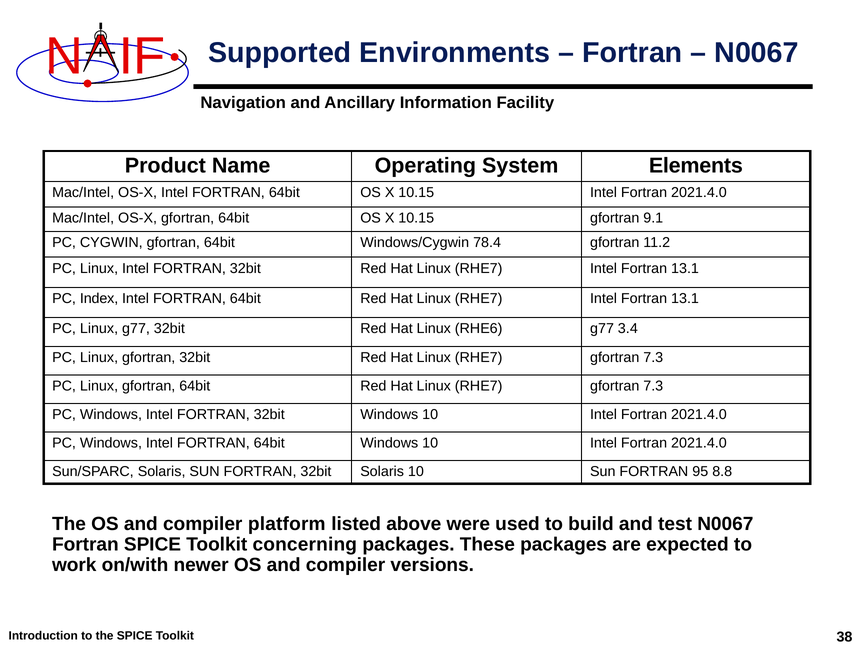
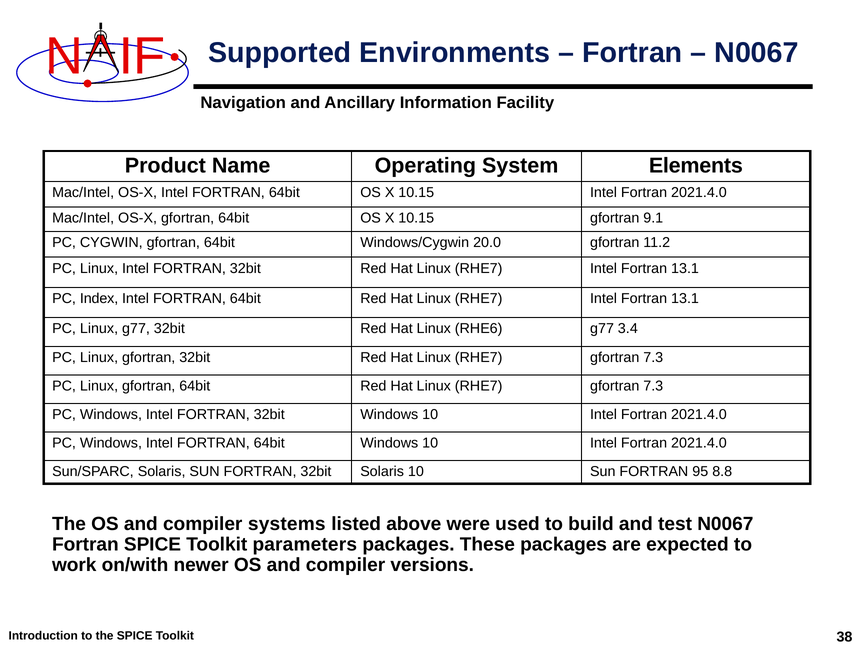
78.4: 78.4 -> 20.0
platform: platform -> systems
concerning: concerning -> parameters
